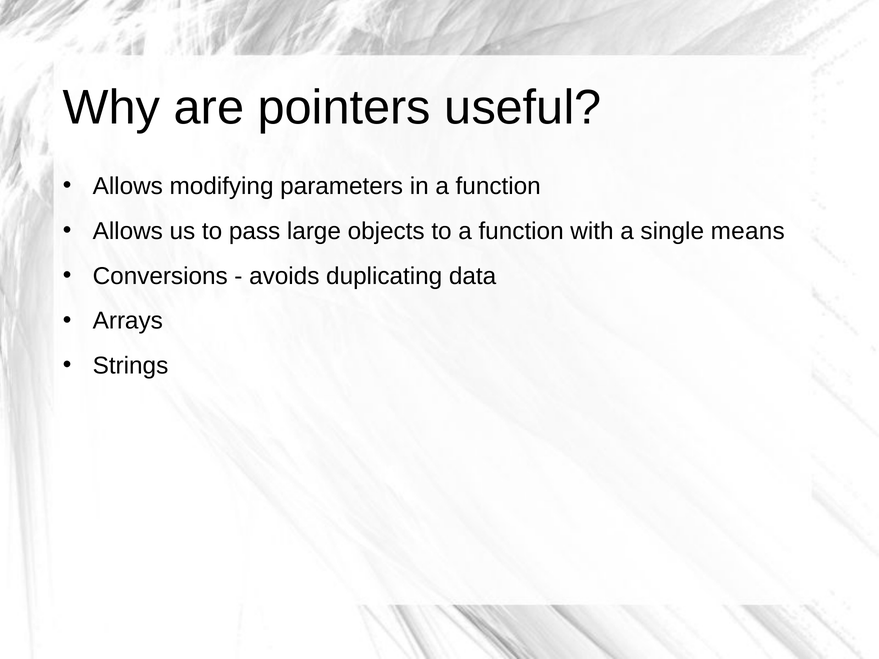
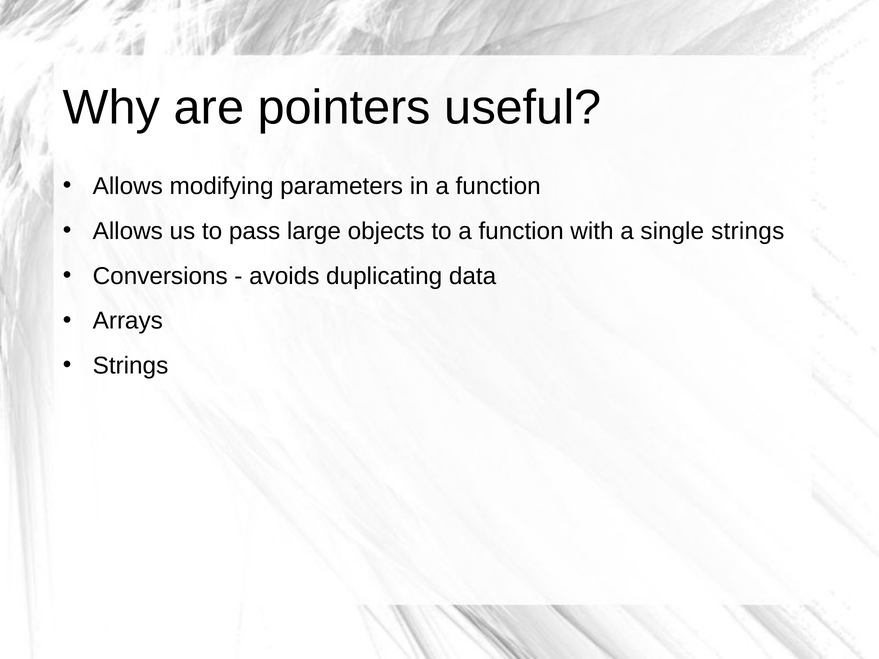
single means: means -> strings
